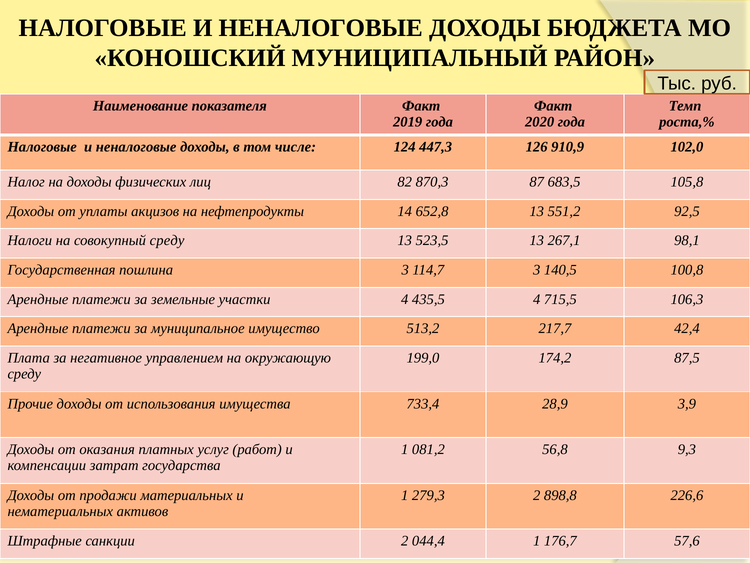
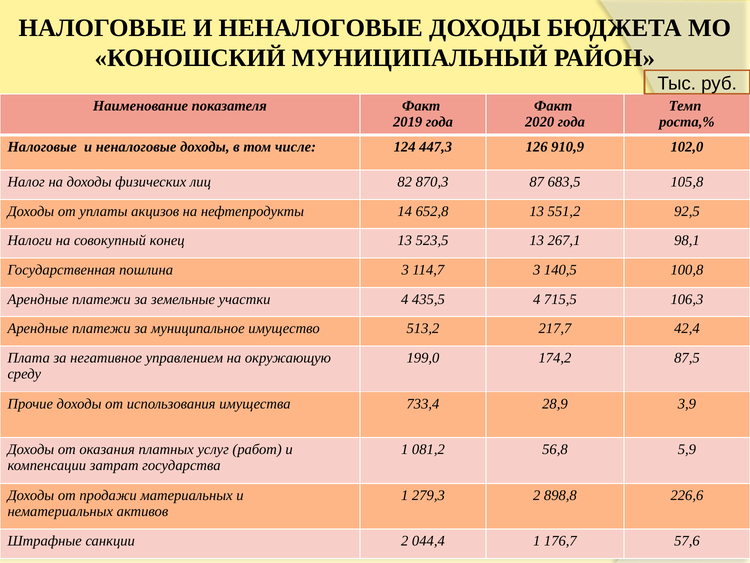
совокупный среду: среду -> конец
9,3: 9,3 -> 5,9
